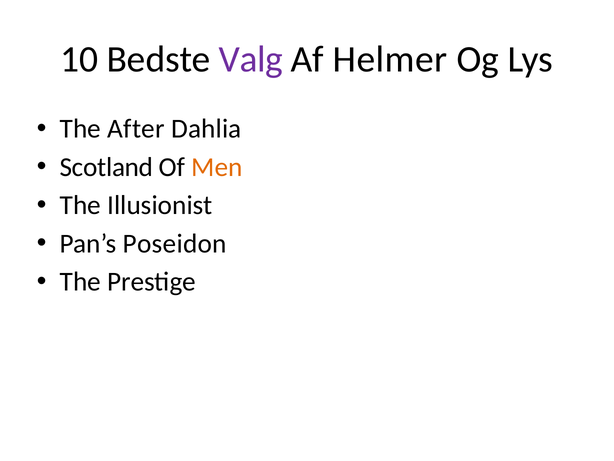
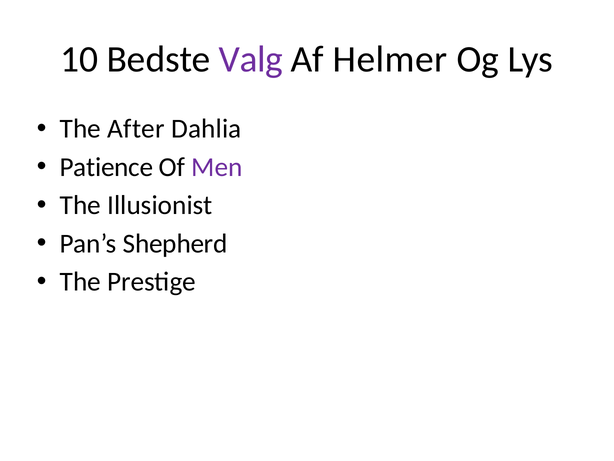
Scotland: Scotland -> Patience
Men colour: orange -> purple
Poseidon: Poseidon -> Shepherd
